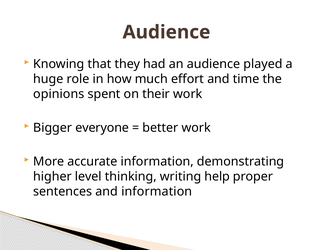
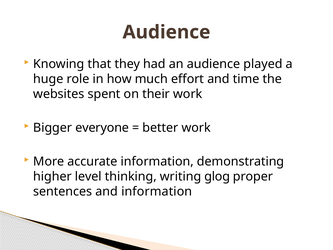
opinions: opinions -> websites
help: help -> glog
